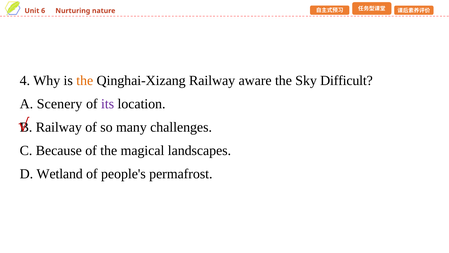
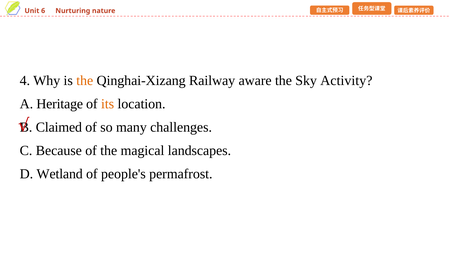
Difficult: Difficult -> Activity
Scenery: Scenery -> Heritage
its colour: purple -> orange
Railway at (59, 127): Railway -> Claimed
